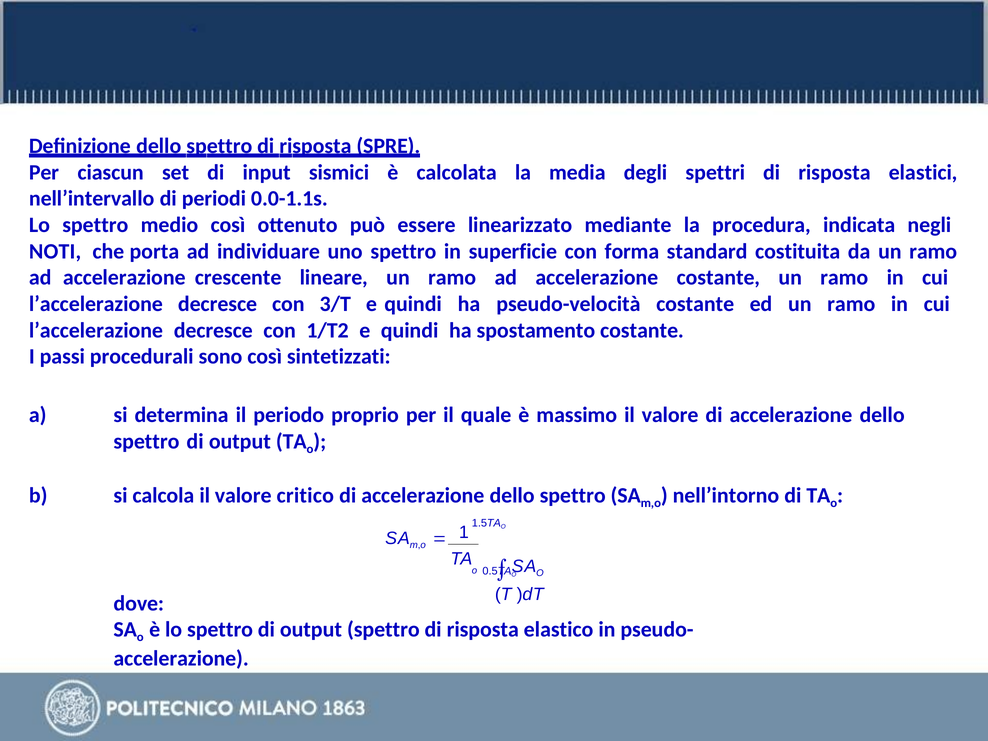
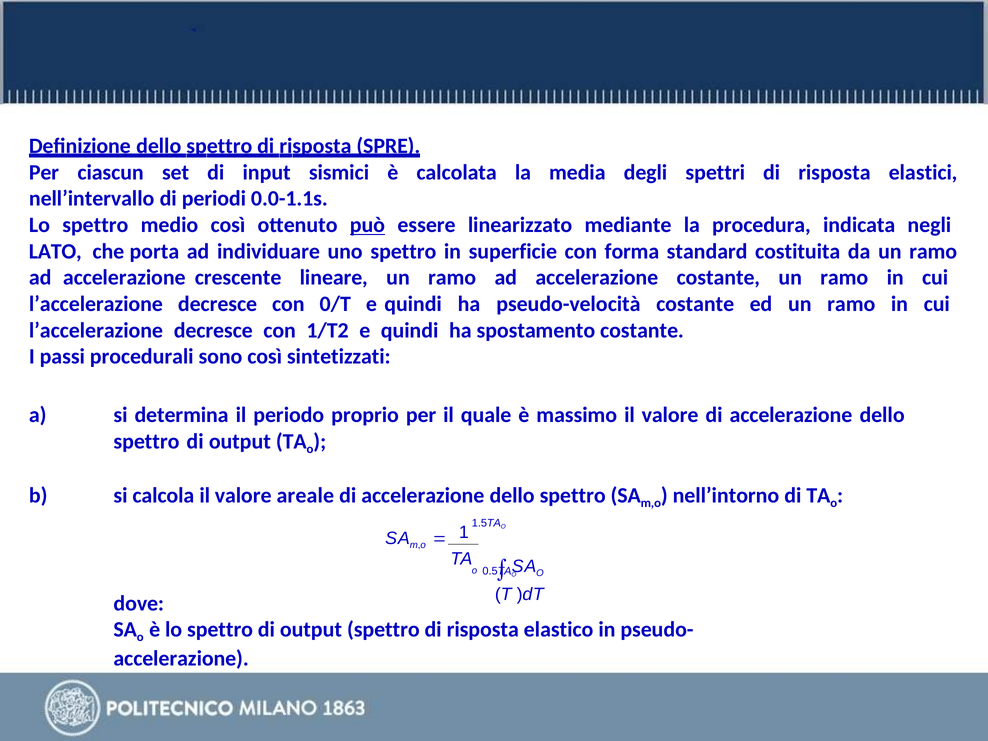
può underline: none -> present
NOTI: NOTI -> LATO
3/T: 3/T -> 0/T
critico: critico -> areale
